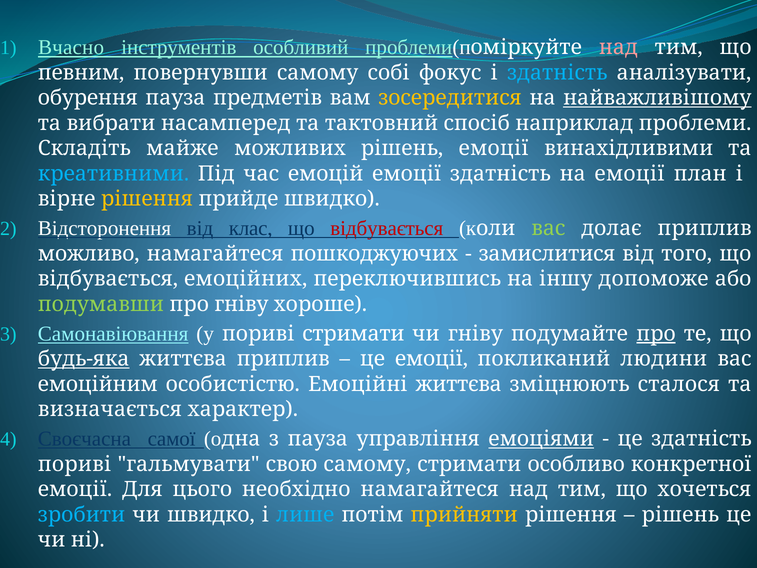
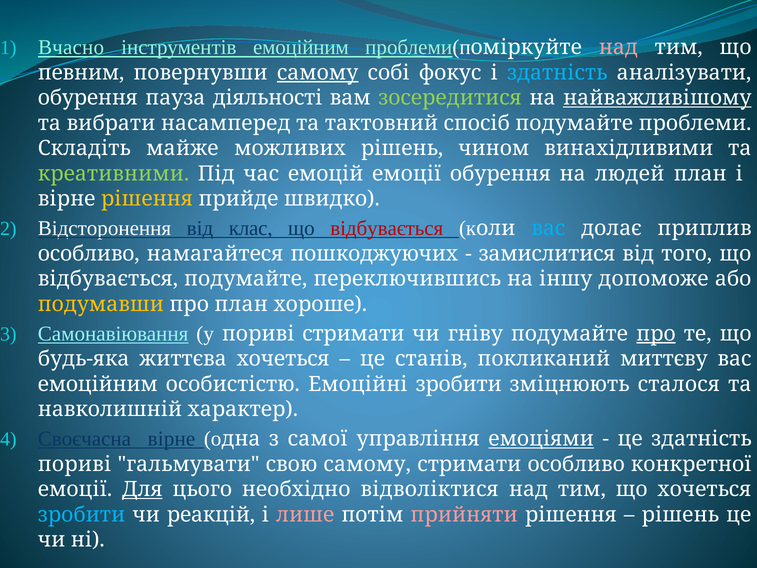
інструментів особливий: особливий -> емоційним
самому at (318, 73) underline: none -> present
предметів: предметів -> діяльності
зосередитися colour: yellow -> light green
спосіб наприклад: наприклад -> подумайте
рішень емоції: емоції -> чином
креативними colour: light blue -> light green
емоції здатність: здатність -> обурення
на емоції: емоції -> людей
вас at (548, 228) colour: light green -> light blue
можливо at (89, 254): можливо -> особливо
відбувається емоційних: емоційних -> подумайте
подумавши colour: light green -> yellow
про гніву: гніву -> план
будь-яка underline: present -> none
життєва приплив: приплив -> хочеться
це емоції: емоції -> станів
людини: людини -> миттєву
Емоційні життєва: життєва -> зробити
визначається: визначається -> навколишній
Своєчасна самої: самої -> вірне
з пауза: пауза -> самої
Для underline: none -> present
необхідно намагайтеся: намагайтеся -> відволіктися
чи швидко: швидко -> реакцій
лише colour: light blue -> pink
прийняти colour: yellow -> pink
